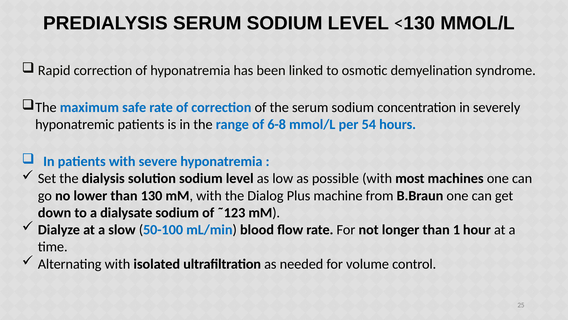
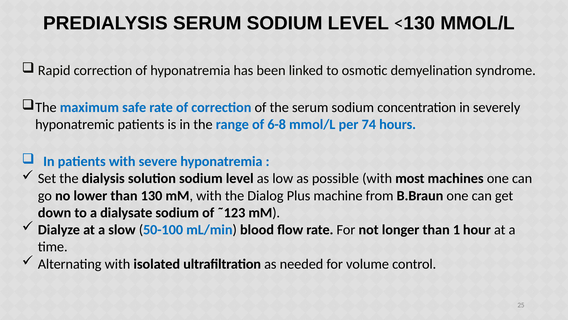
54: 54 -> 74
